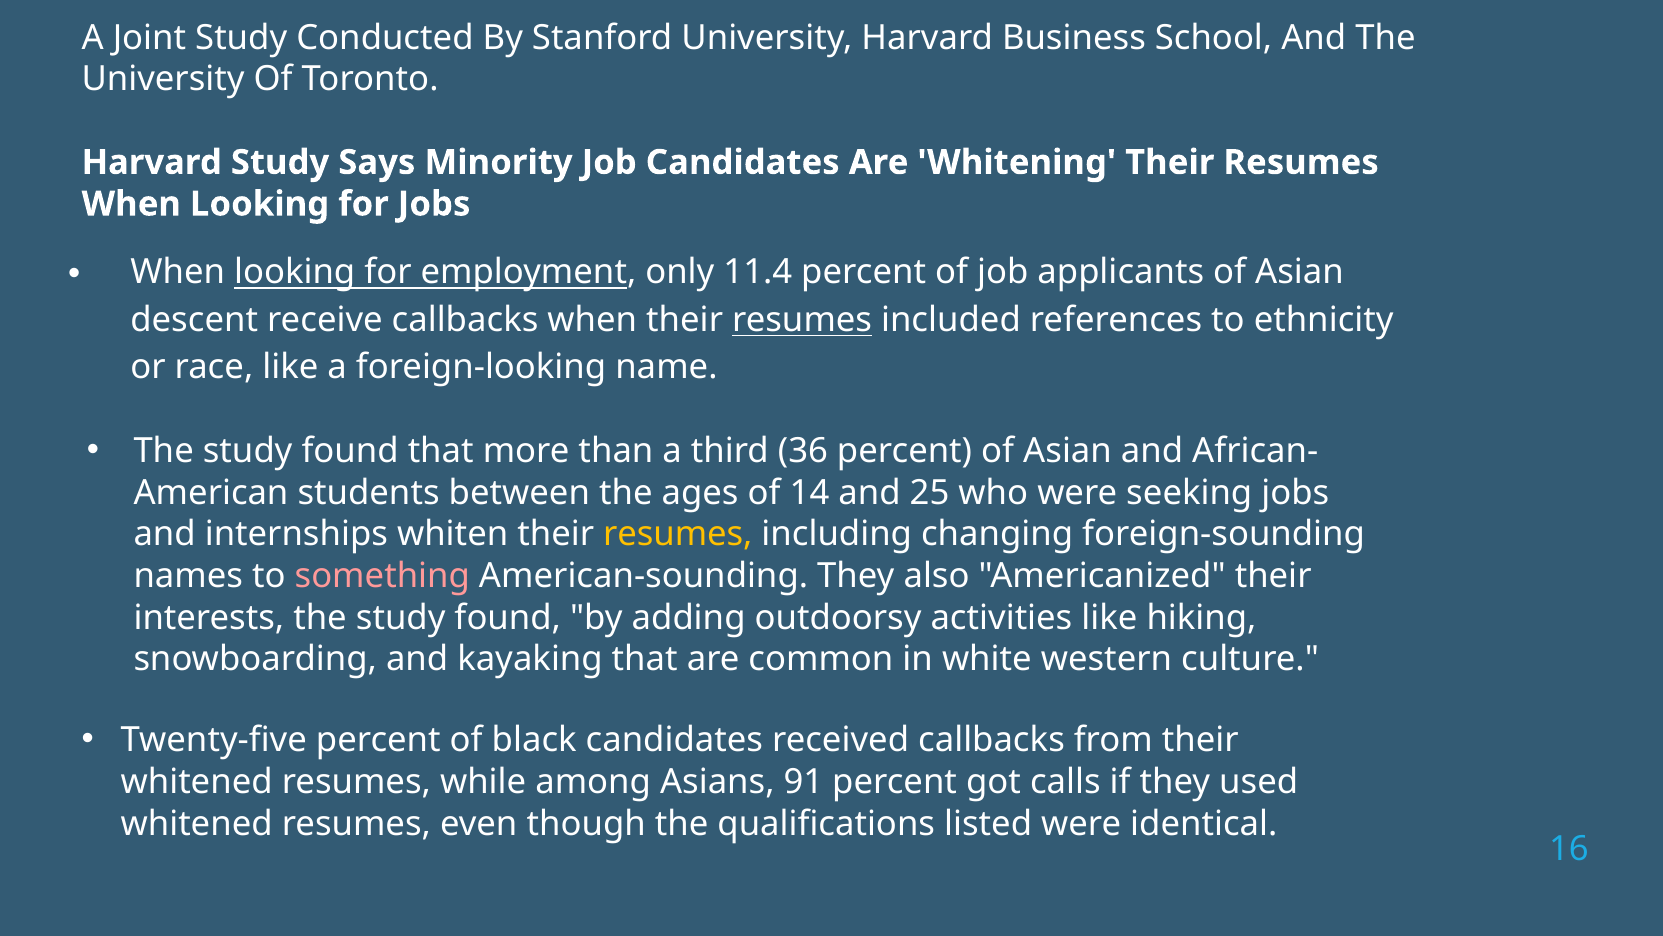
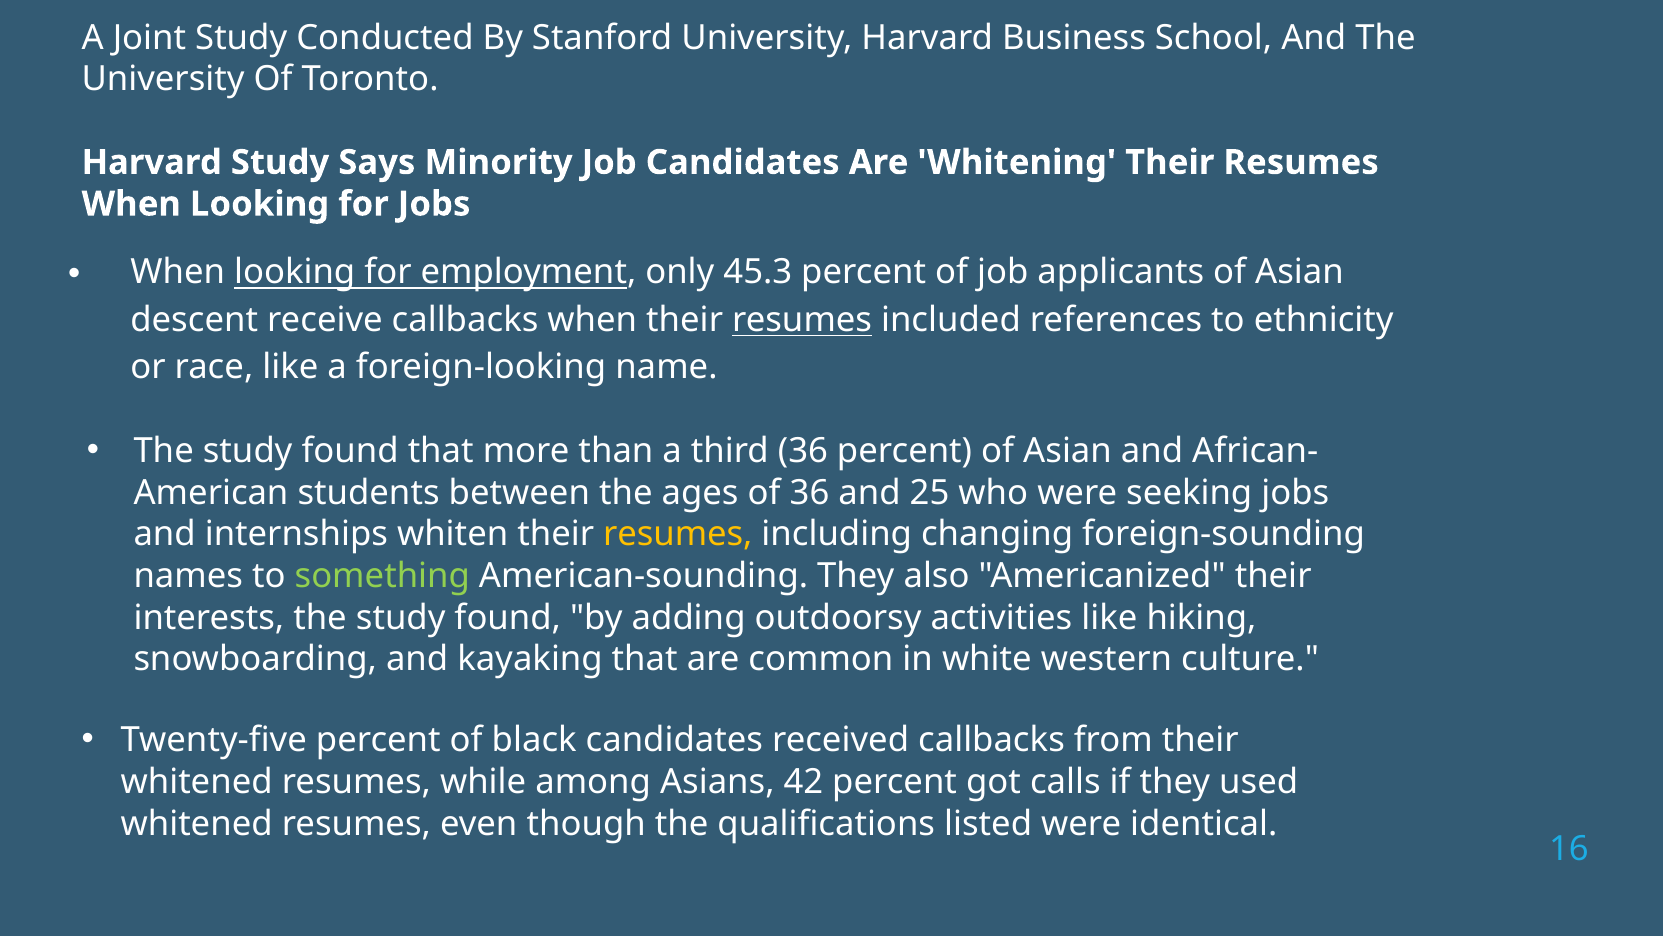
11.4: 11.4 -> 45.3
of 14: 14 -> 36
something colour: pink -> light green
91: 91 -> 42
